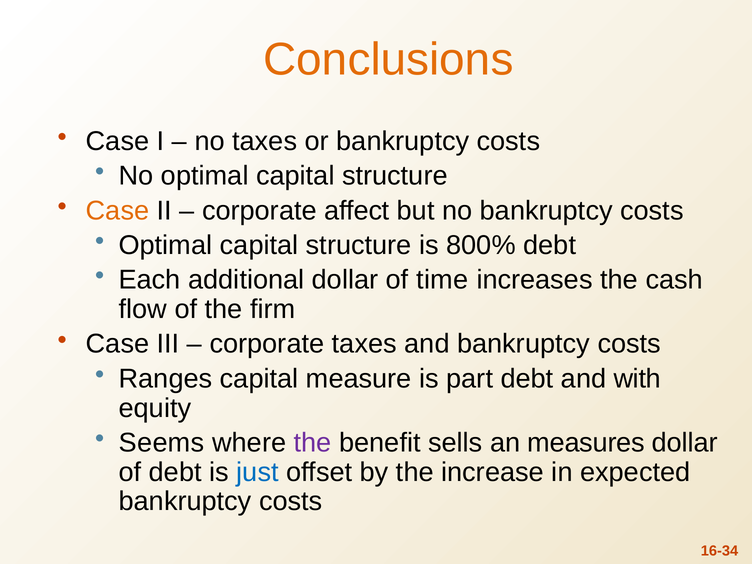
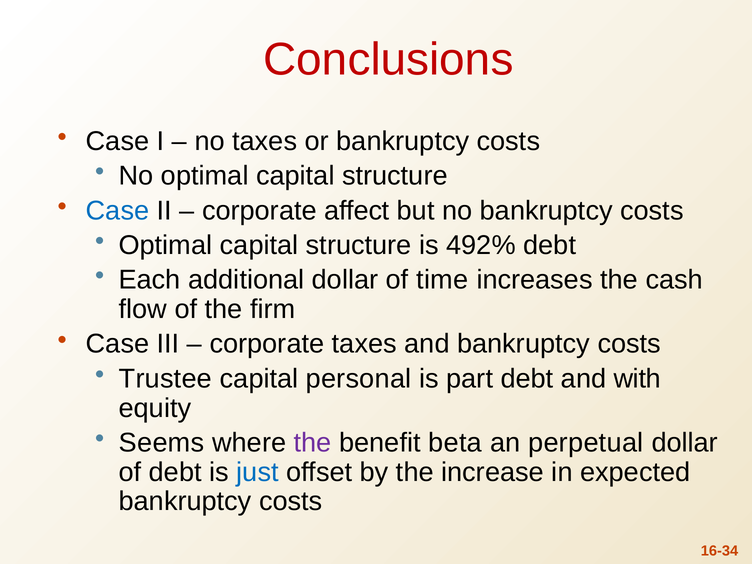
Conclusions colour: orange -> red
Case at (118, 211) colour: orange -> blue
800%: 800% -> 492%
Ranges: Ranges -> Trustee
measure: measure -> personal
sells: sells -> beta
measures: measures -> perpetual
